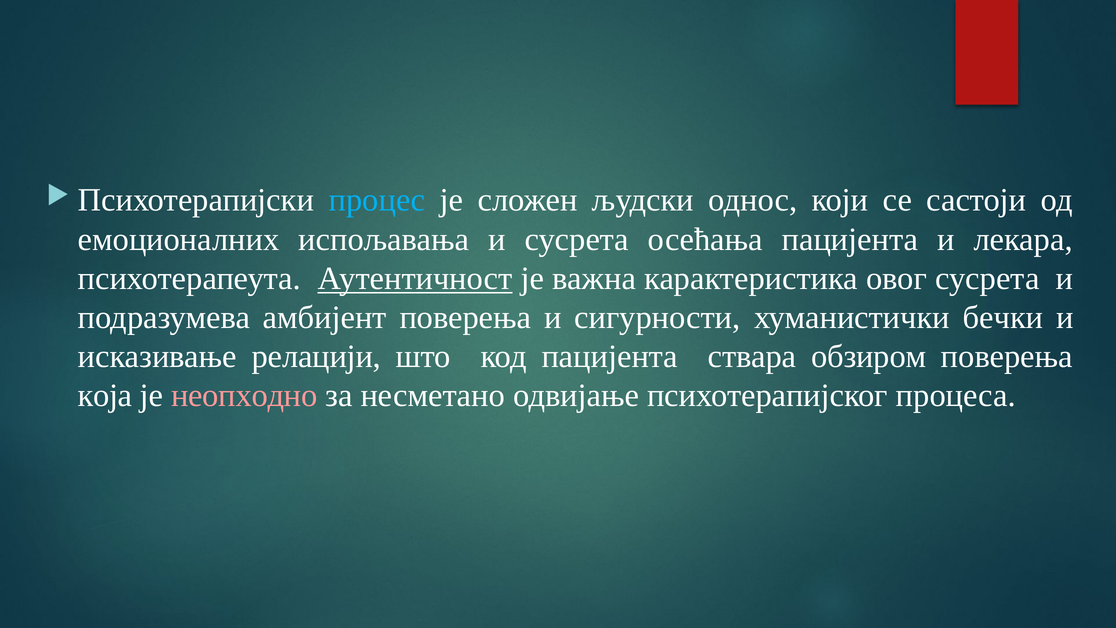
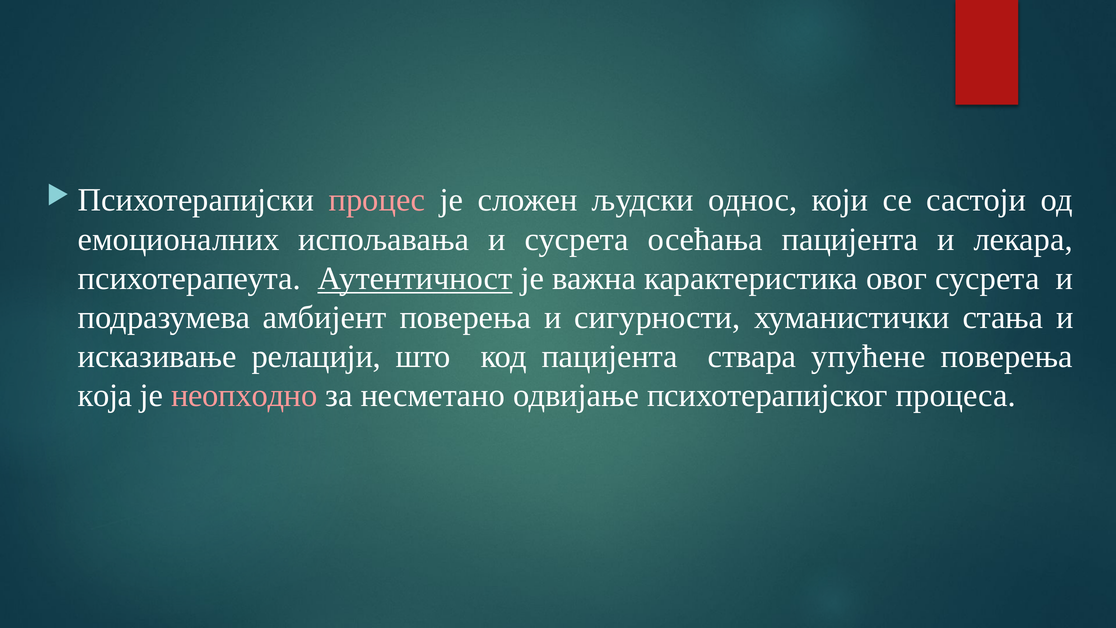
процес colour: light blue -> pink
бечки: бечки -> стања
обзиром: обзиром -> упућене
